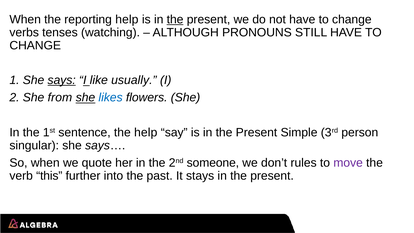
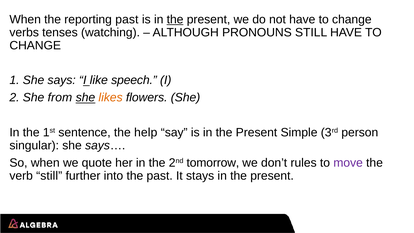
reporting help: help -> past
says underline: present -> none
usually: usually -> speech
likes colour: blue -> orange
someone: someone -> tomorrow
verb this: this -> still
